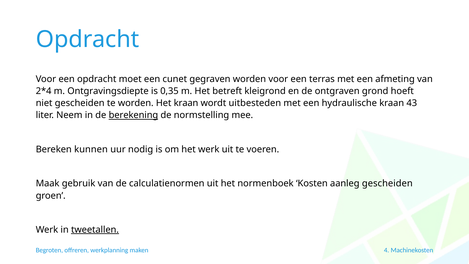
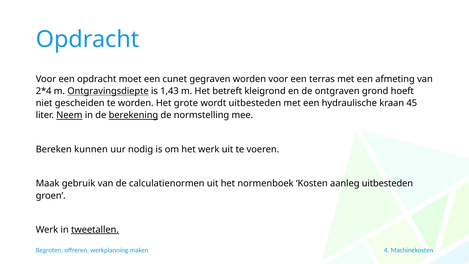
Ontgravingsdiepte underline: none -> present
0,35: 0,35 -> 1,43
Het kraan: kraan -> grote
43: 43 -> 45
Neem underline: none -> present
aanleg gescheiden: gescheiden -> uitbesteden
